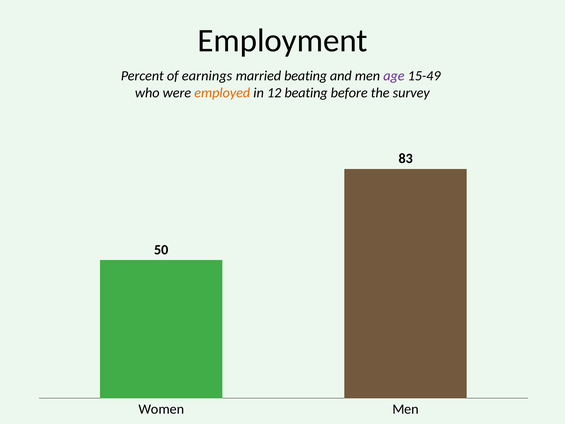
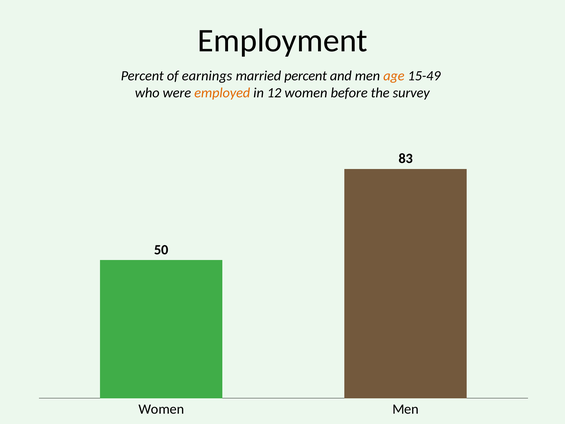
married beating: beating -> percent
age colour: purple -> orange
12 beating: beating -> women
